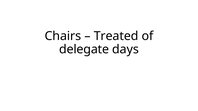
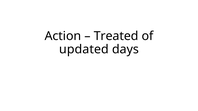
Chairs: Chairs -> Action
delegate: delegate -> updated
